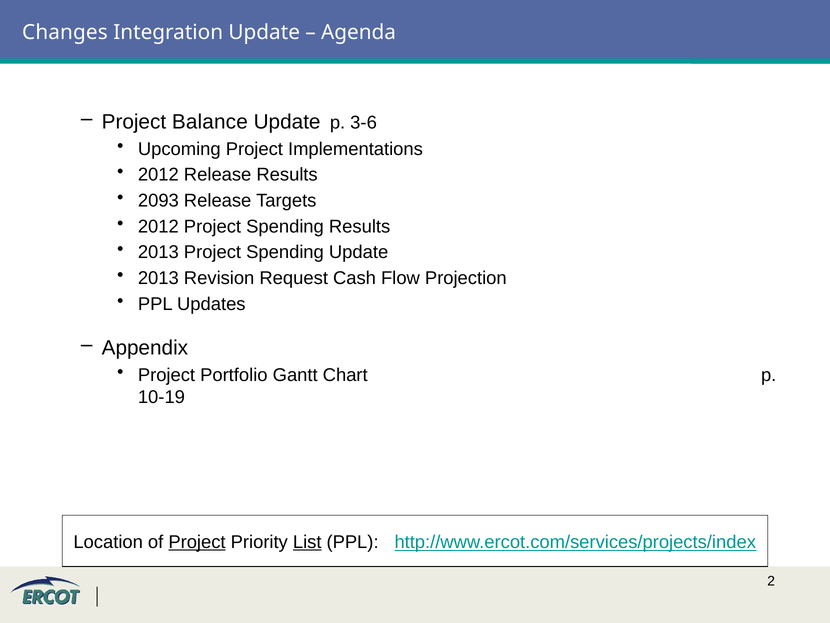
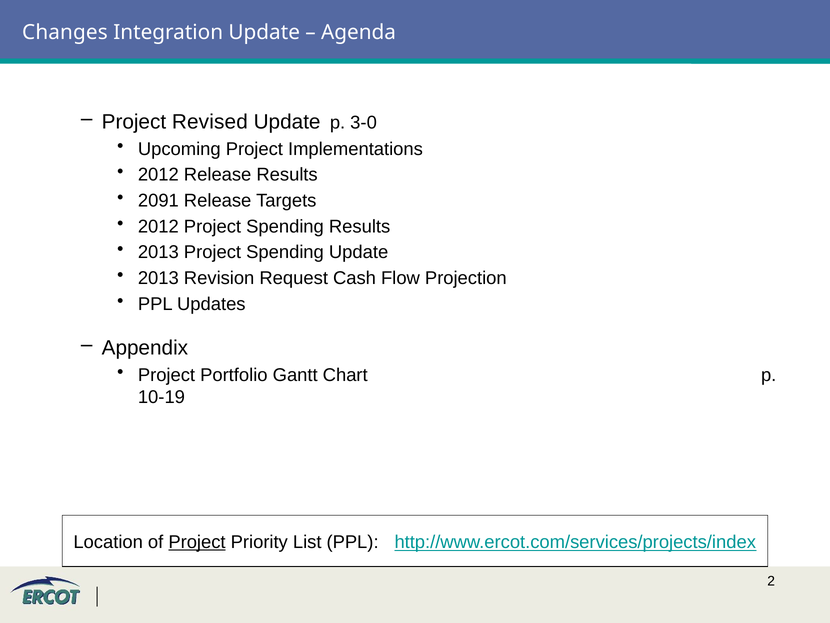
Balance: Balance -> Revised
3-6: 3-6 -> 3-0
2093: 2093 -> 2091
List underline: present -> none
